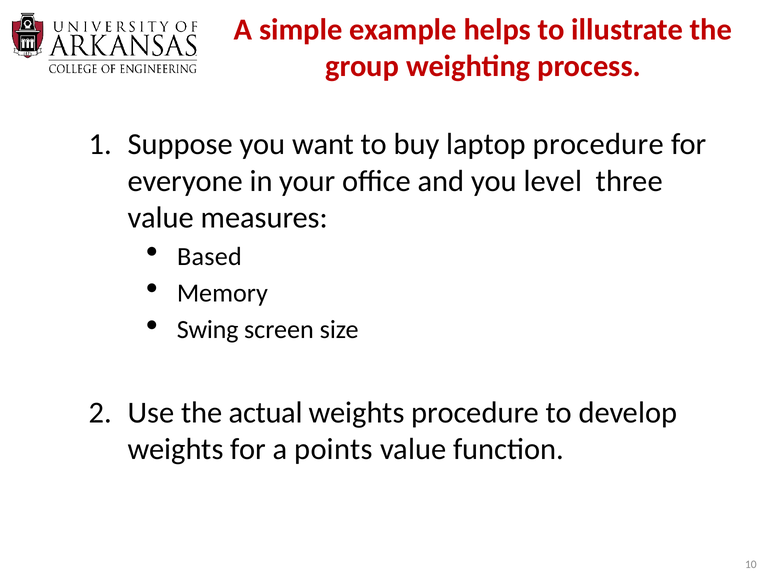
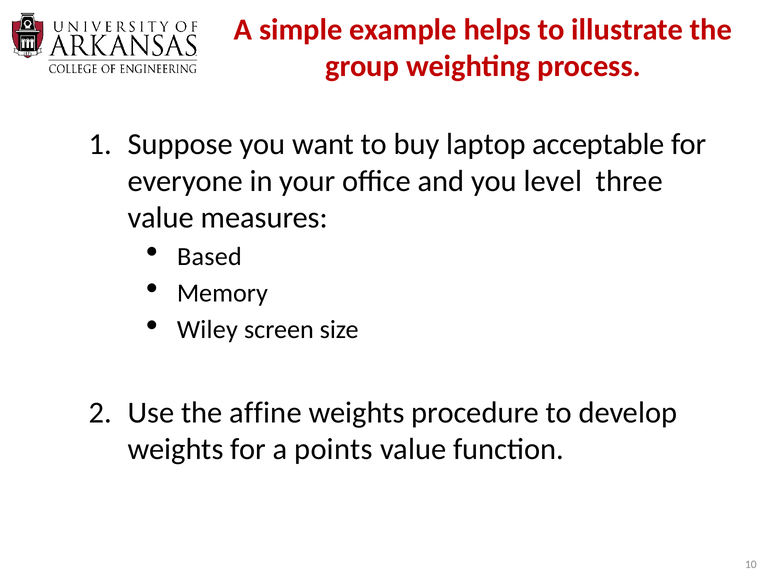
laptop procedure: procedure -> acceptable
Swing: Swing -> Wiley
actual: actual -> affine
